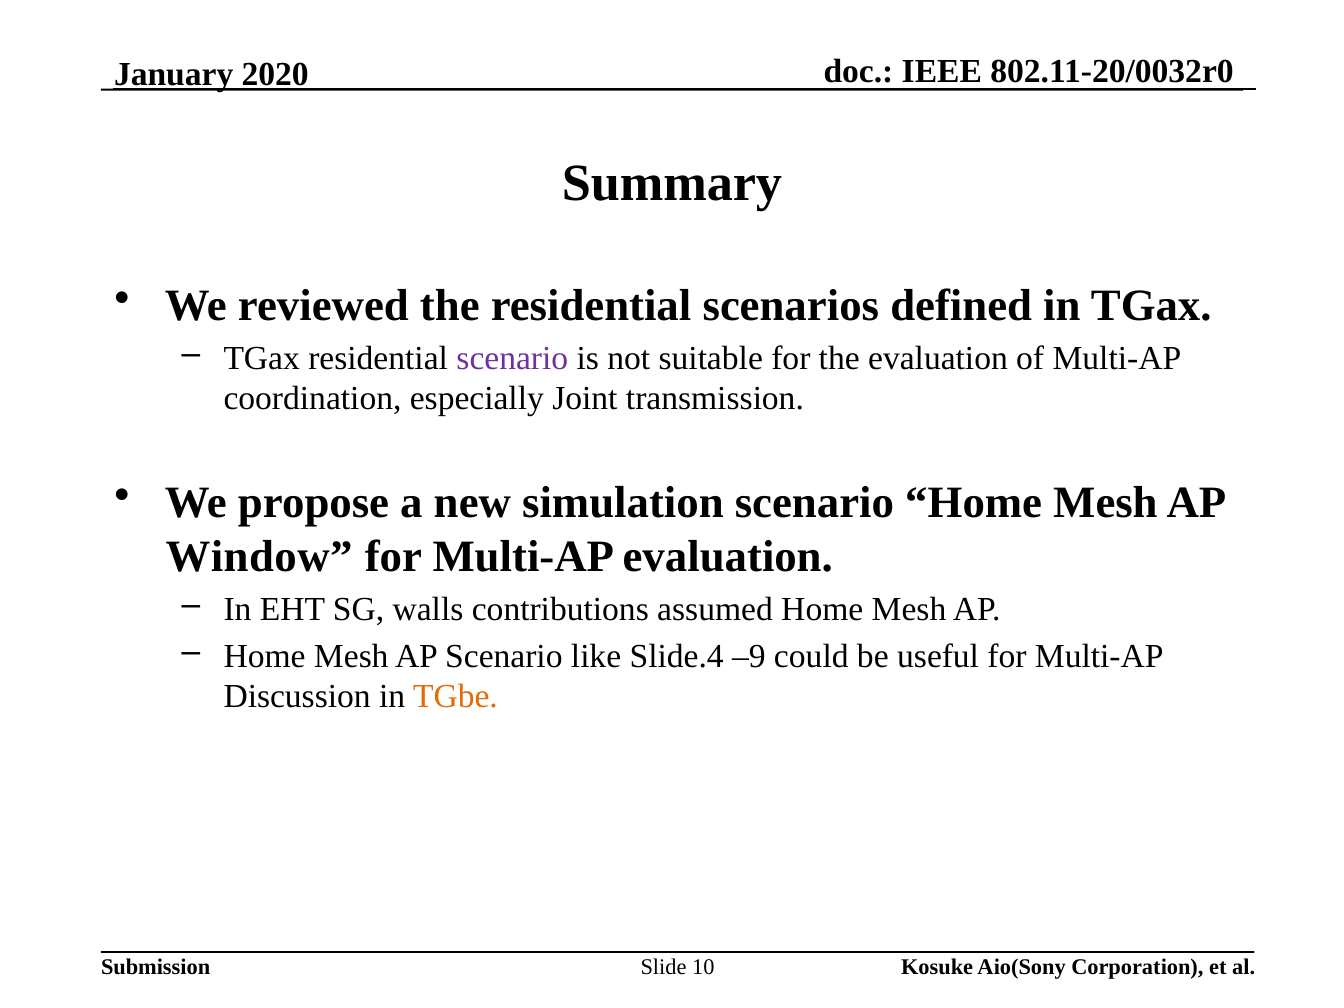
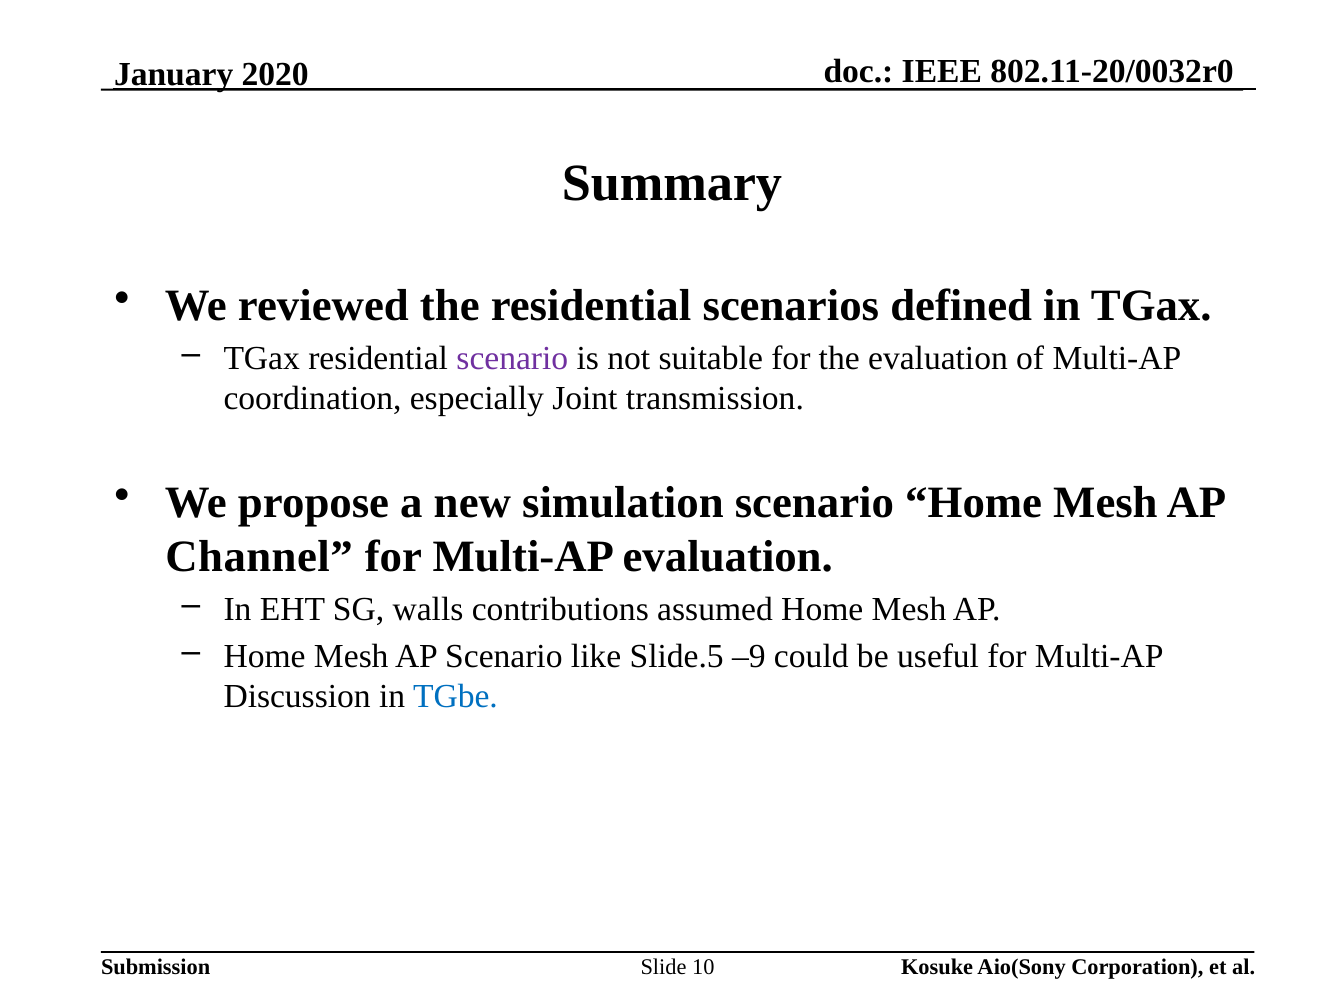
Window: Window -> Channel
Slide.4: Slide.4 -> Slide.5
TGbe colour: orange -> blue
